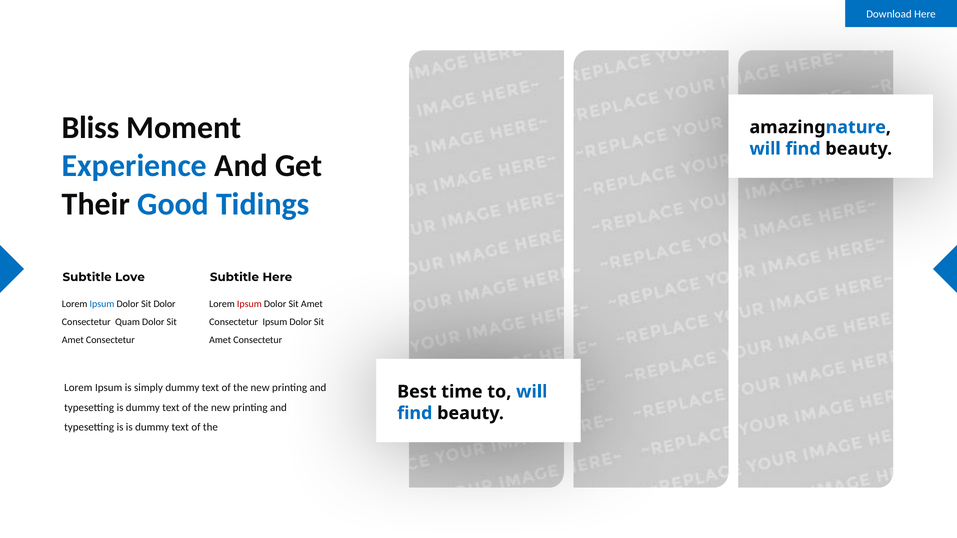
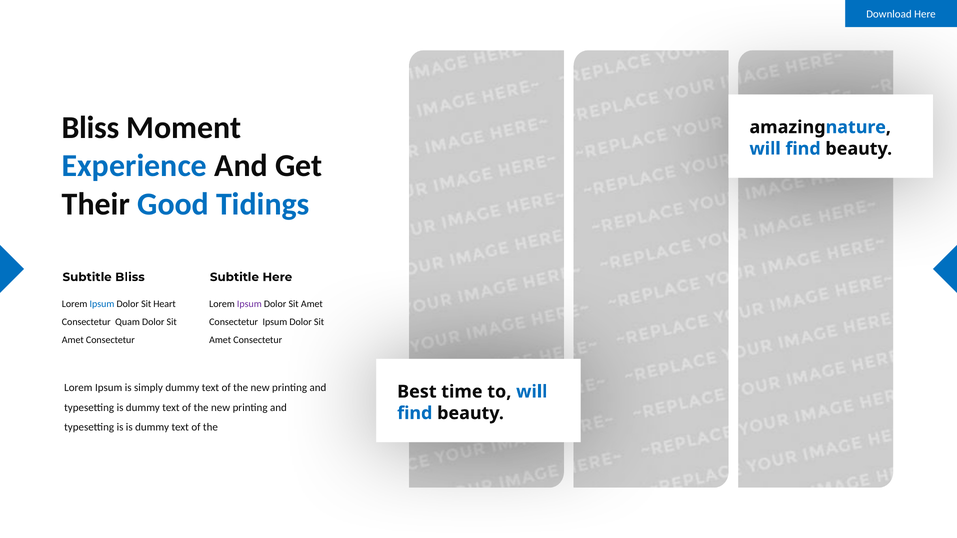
Subtitle Love: Love -> Bliss
Sit Dolor: Dolor -> Heart
Ipsum at (249, 304) colour: red -> purple
